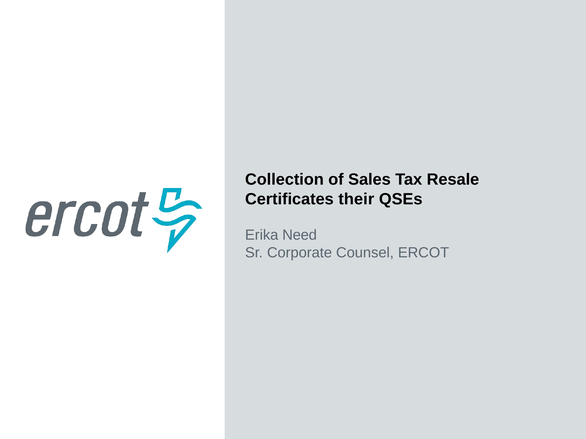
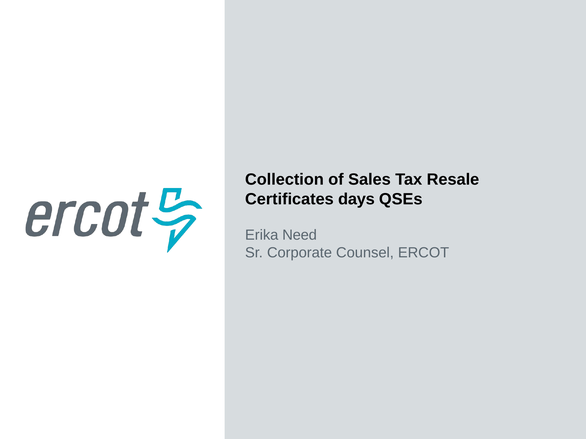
their: their -> days
